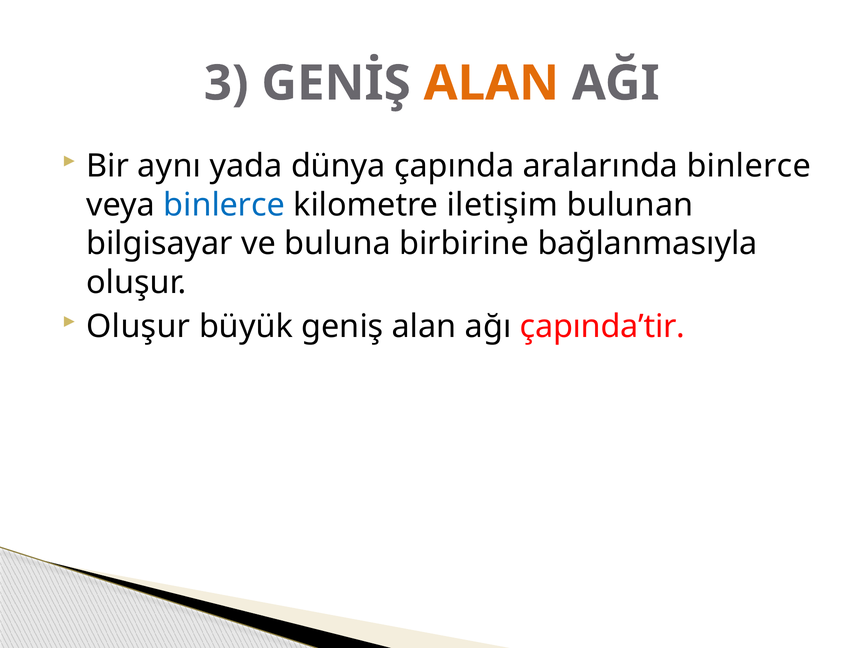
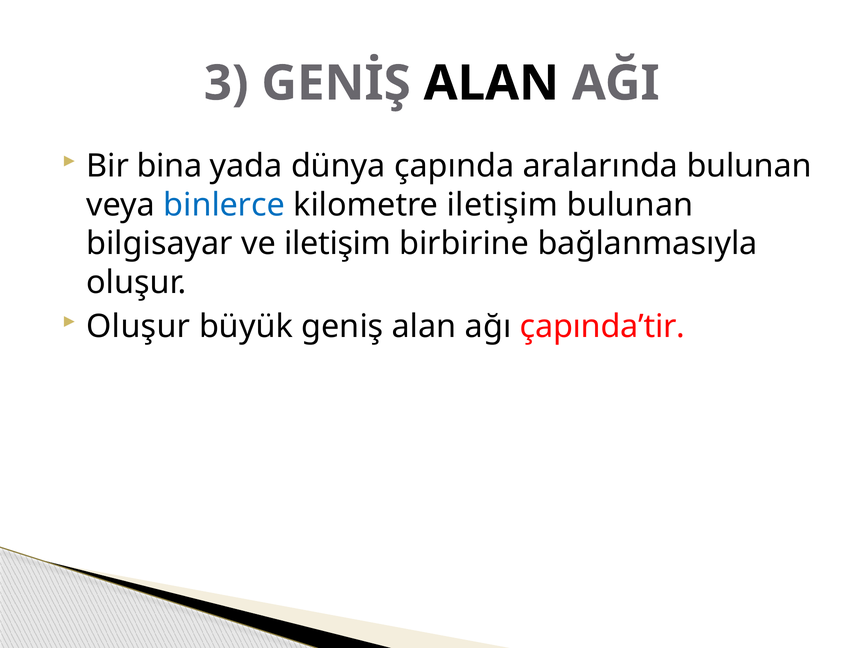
ALAN at (491, 83) colour: orange -> black
aynı: aynı -> bina
aralarında binlerce: binlerce -> bulunan
ve buluna: buluna -> iletişim
